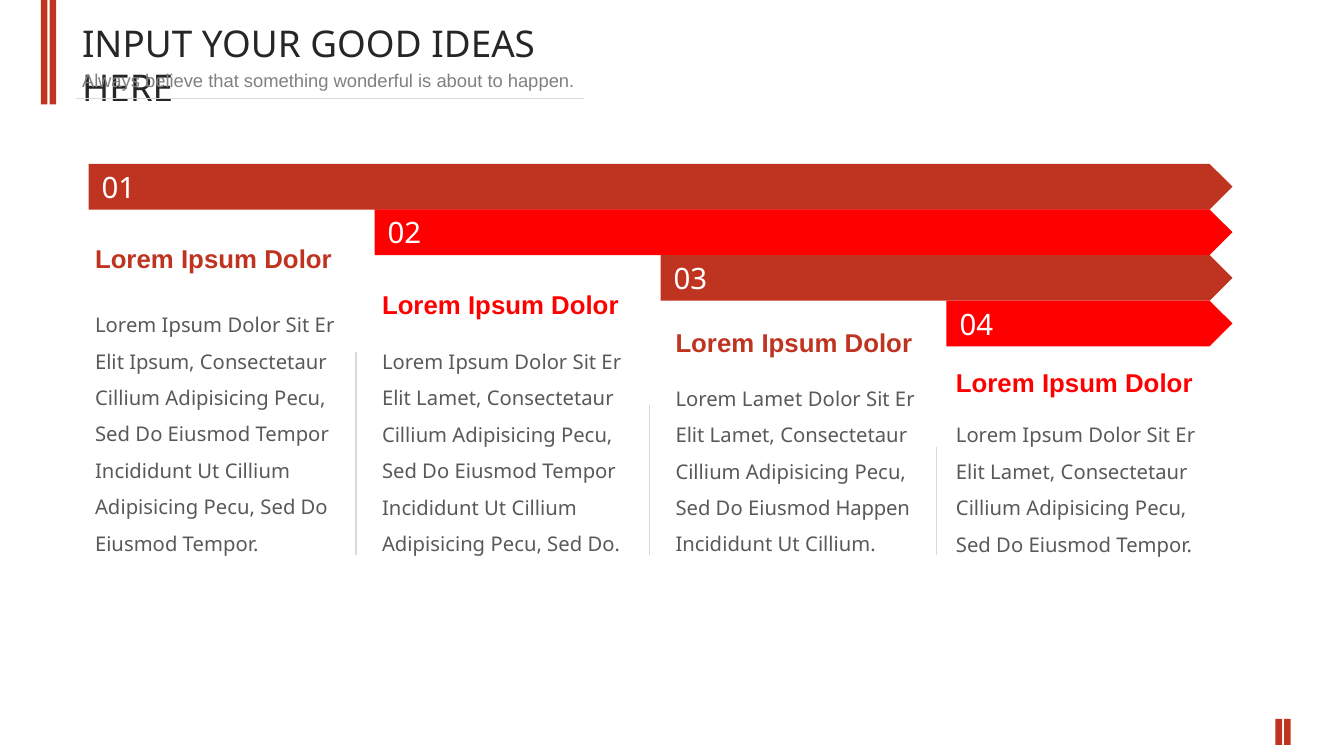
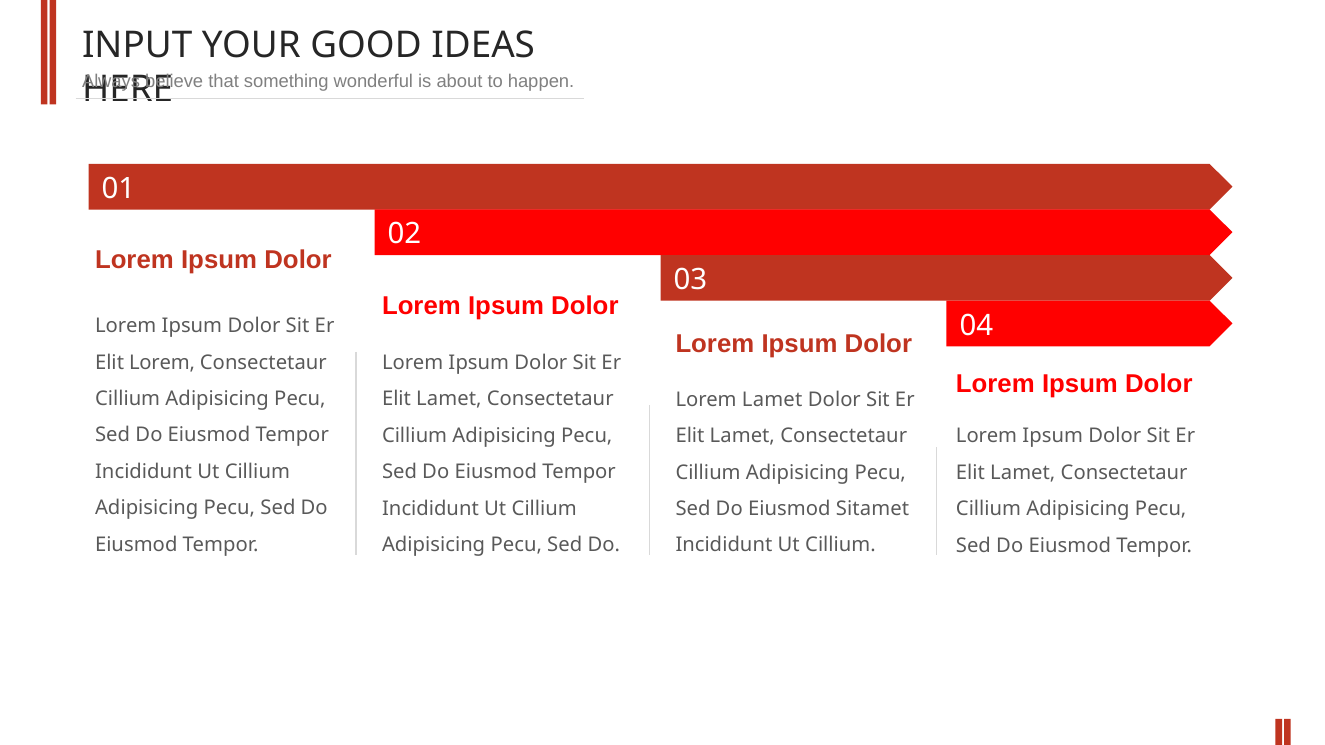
Elit Ipsum: Ipsum -> Lorem
Eiusmod Happen: Happen -> Sitamet
